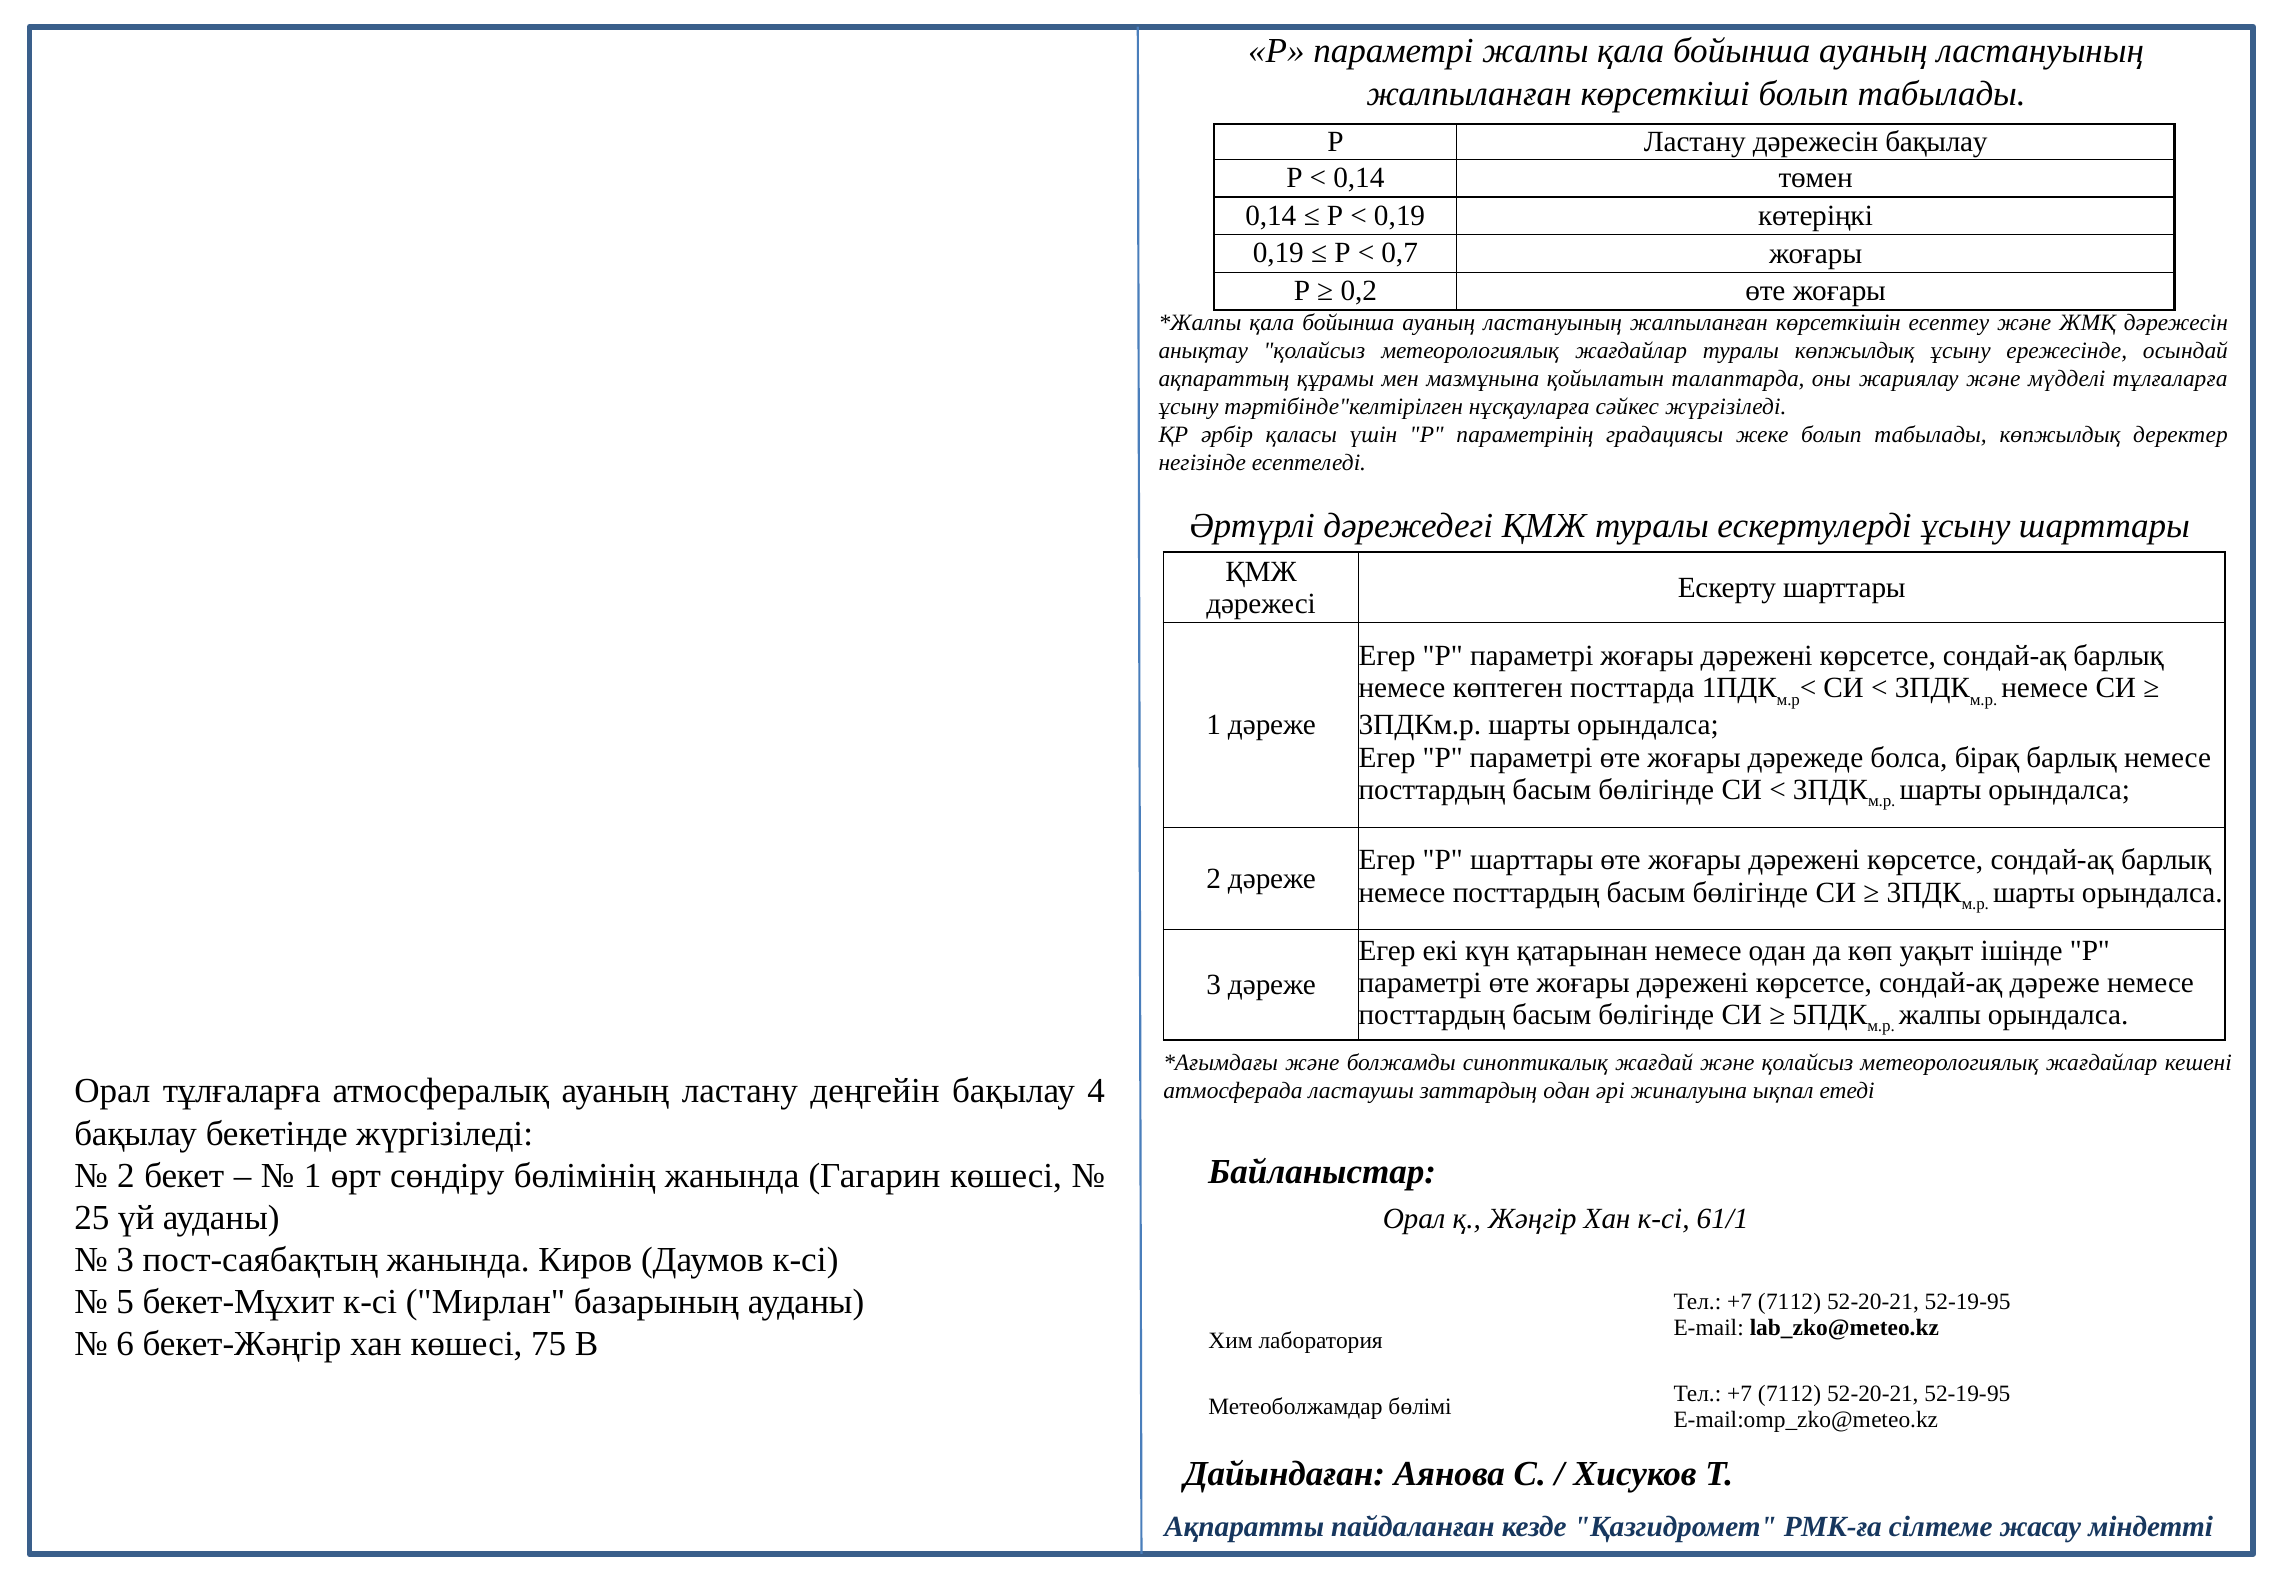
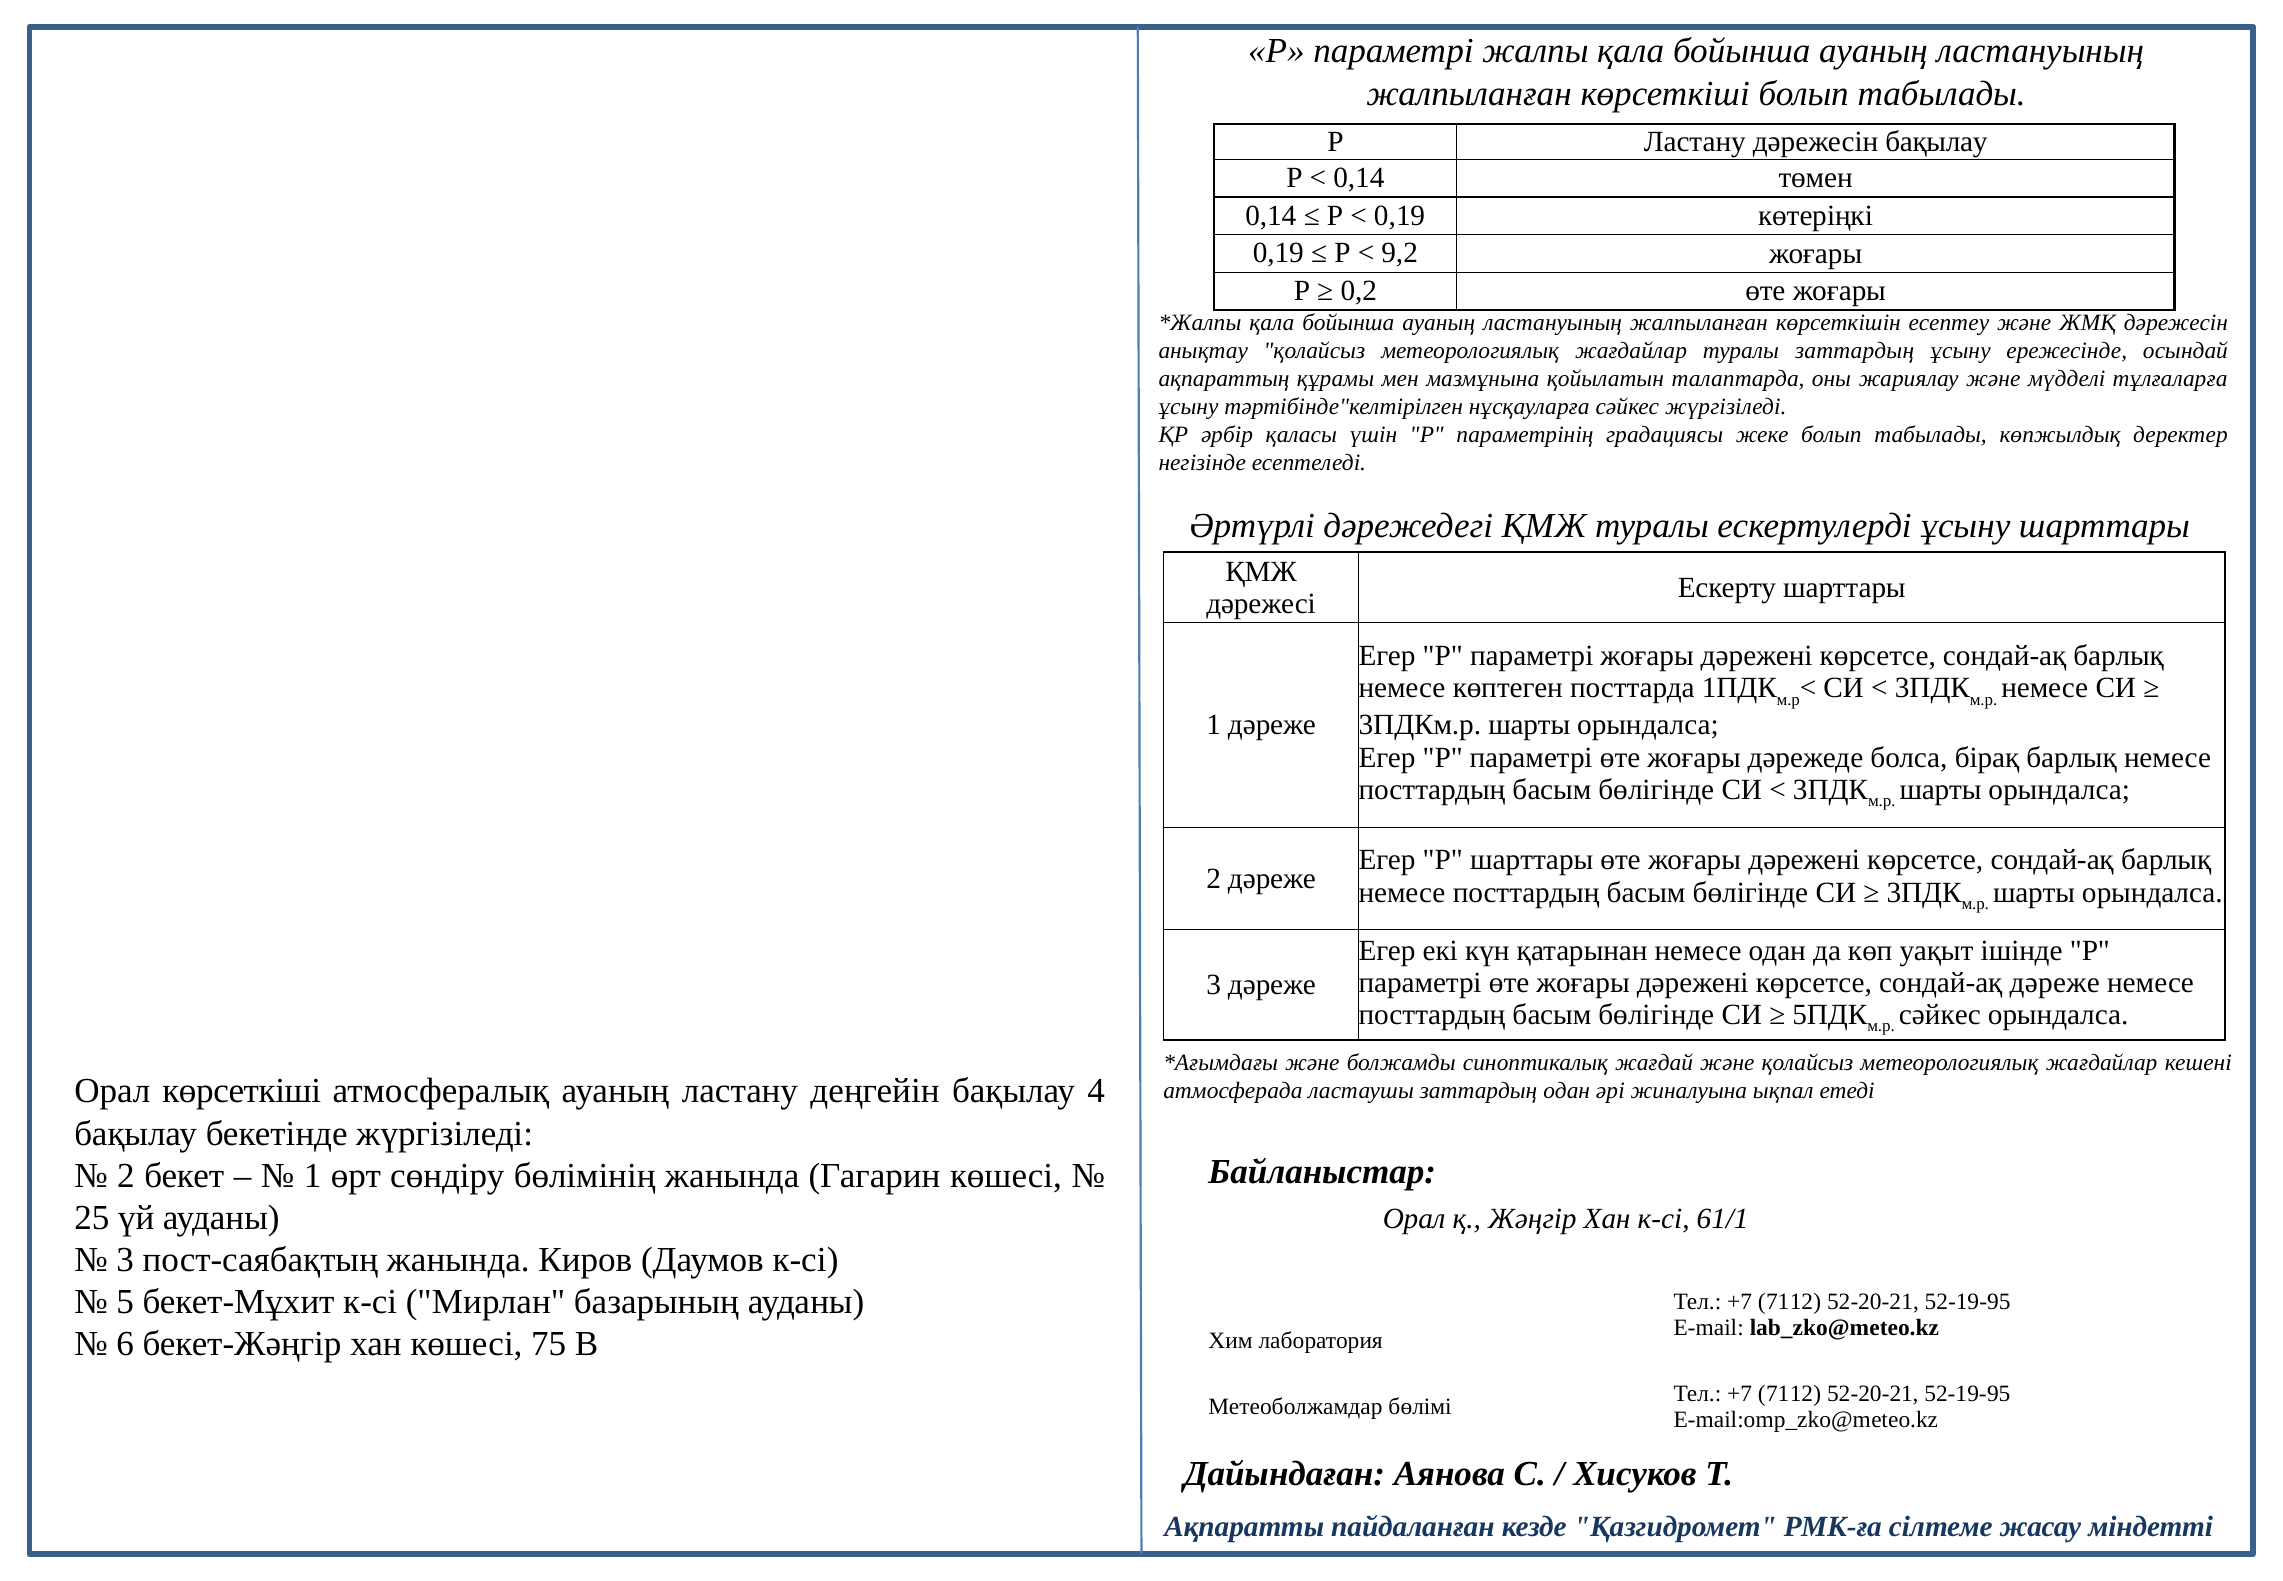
0,7: 0,7 -> 9,2
туралы көпжылдық: көпжылдық -> заттардың
жалпы at (1940, 1015): жалпы -> сәйкес
Орал тұлғаларға: тұлғаларға -> көрсеткіші
